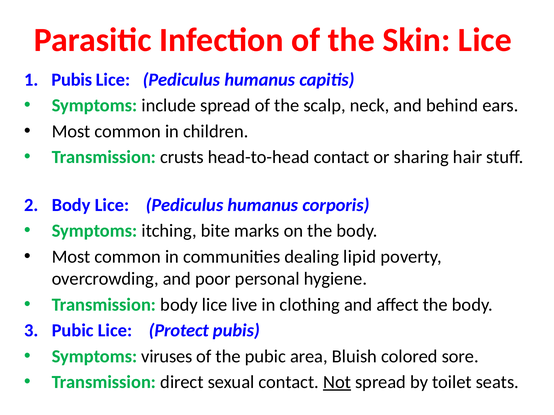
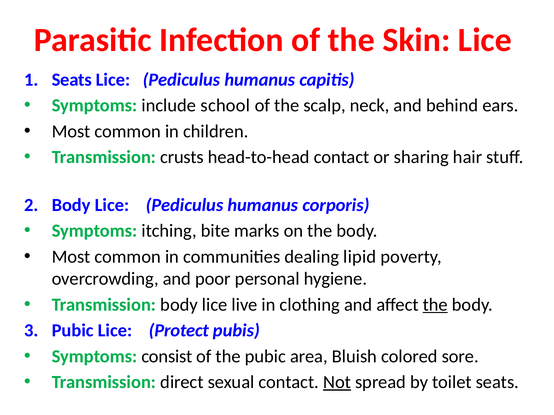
Pubis at (72, 80): Pubis -> Seats
include spread: spread -> school
the at (435, 305) underline: none -> present
viruses: viruses -> consist
